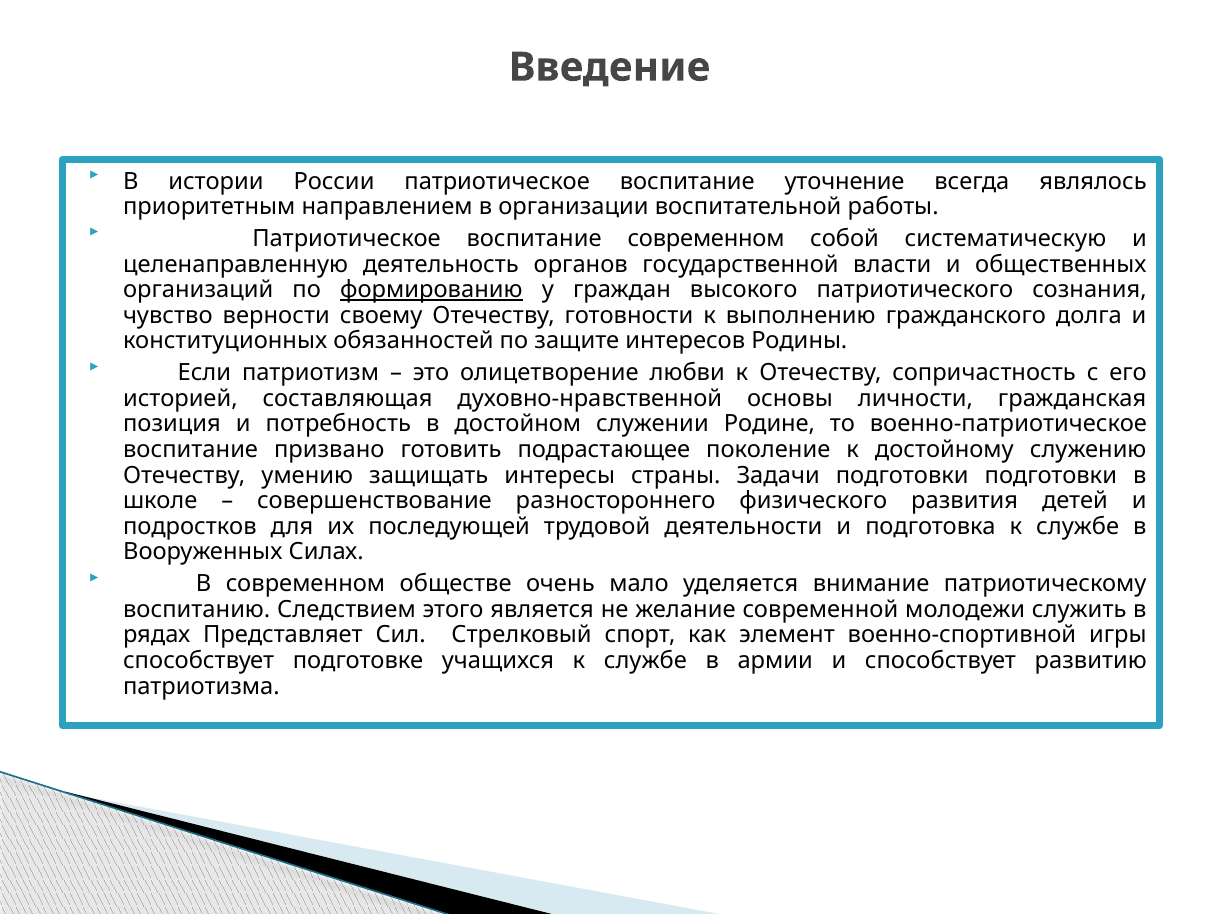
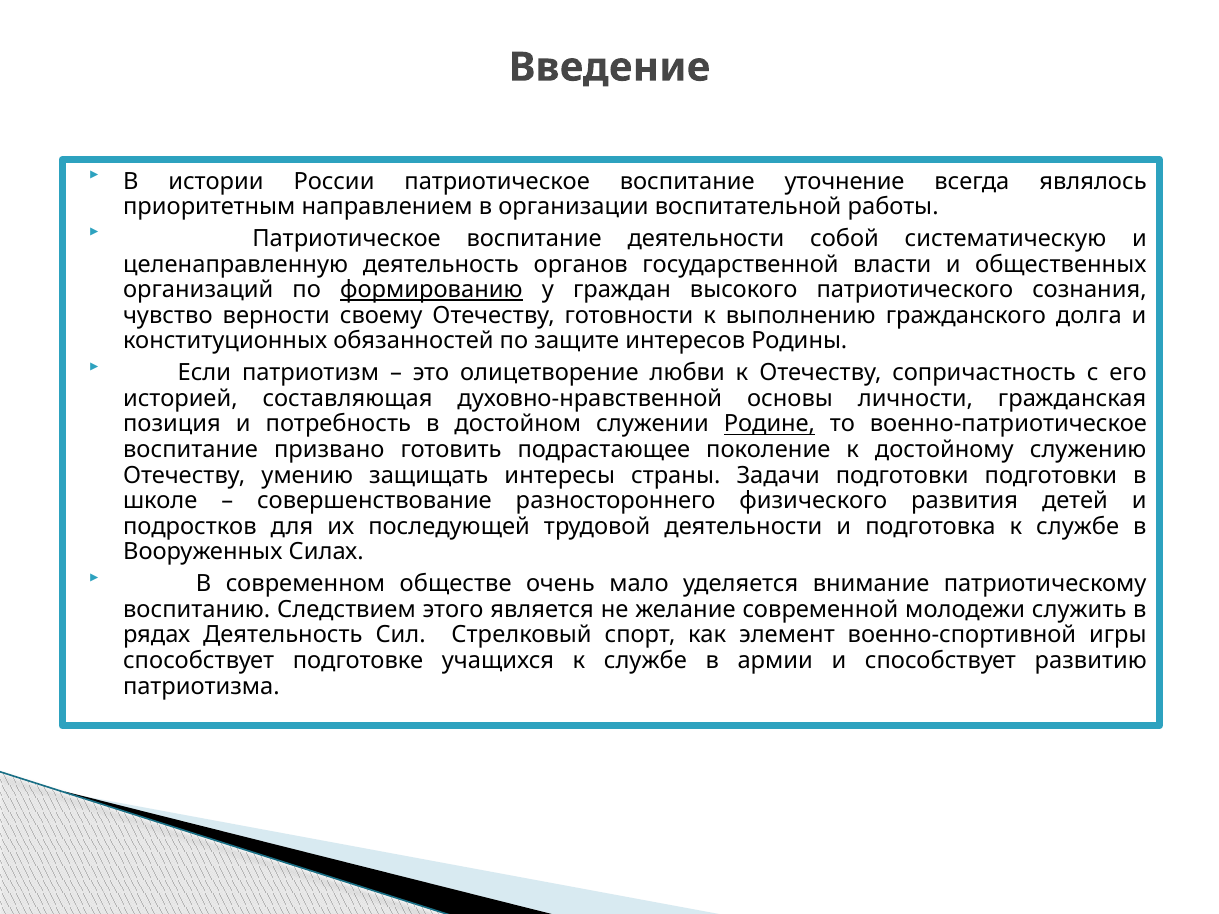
воспитание современном: современном -> деятельности
Родине underline: none -> present
рядах Представляет: Представляет -> Деятельность
